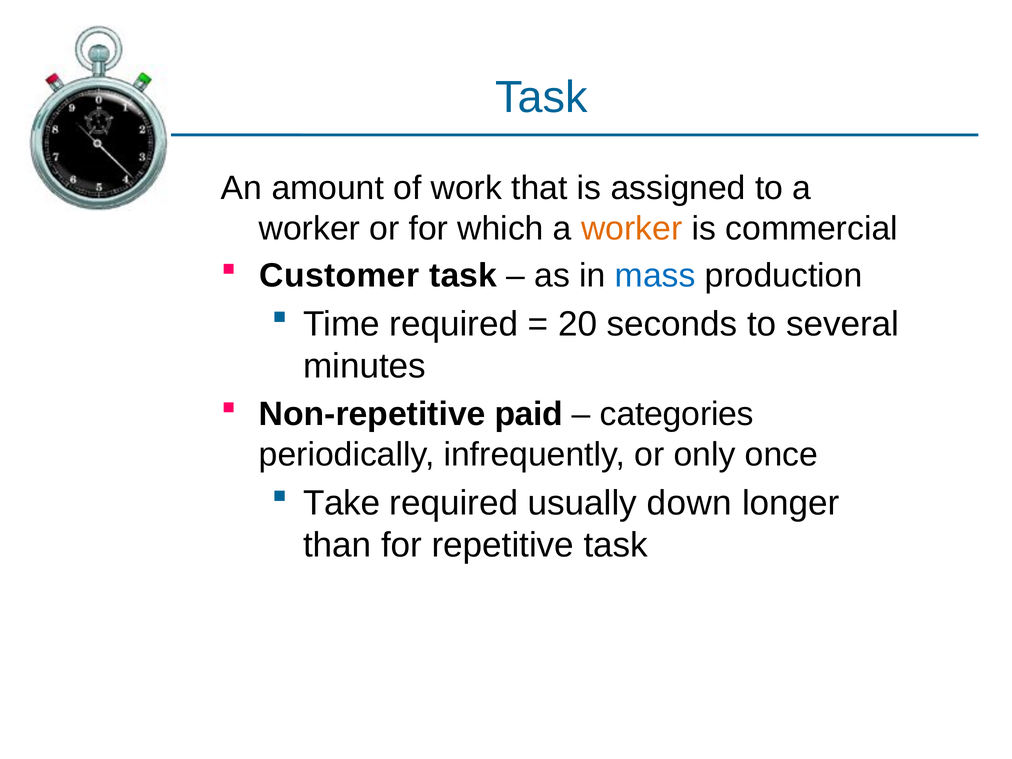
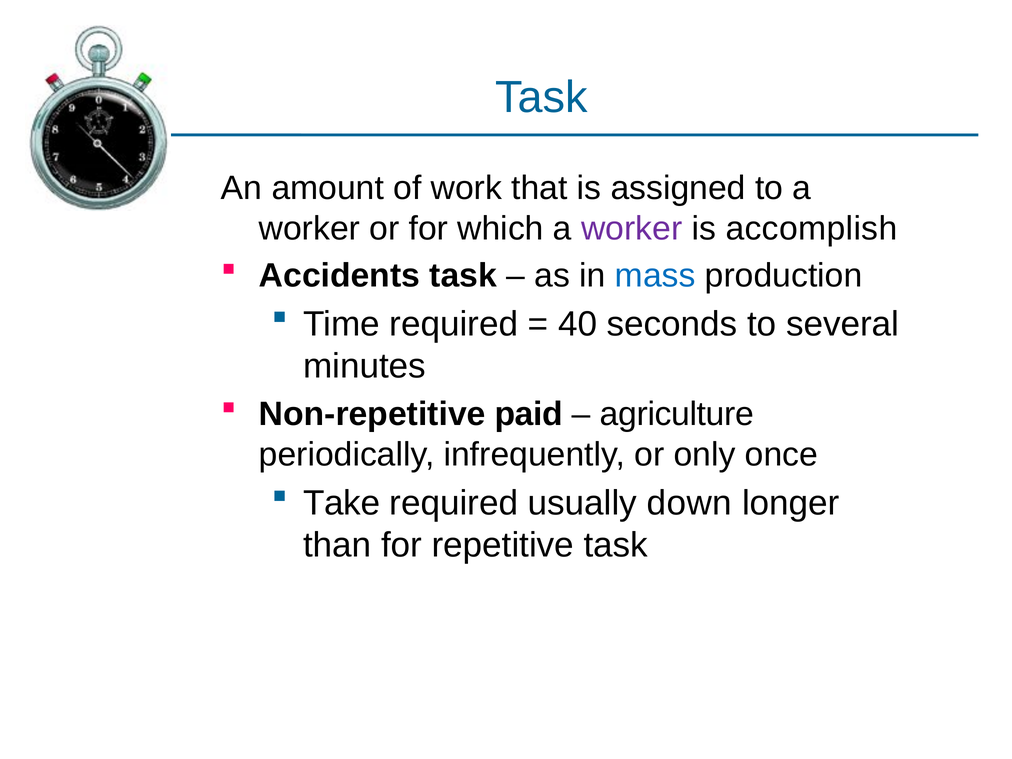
worker at (632, 228) colour: orange -> purple
commercial: commercial -> accomplish
Customer: Customer -> Accidents
20: 20 -> 40
categories: categories -> agriculture
